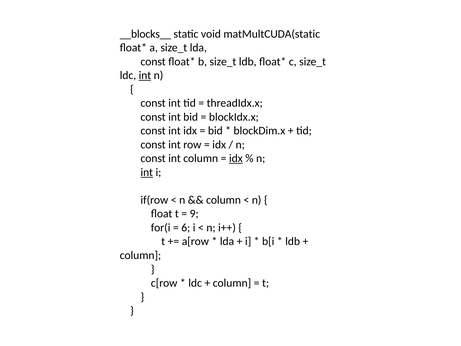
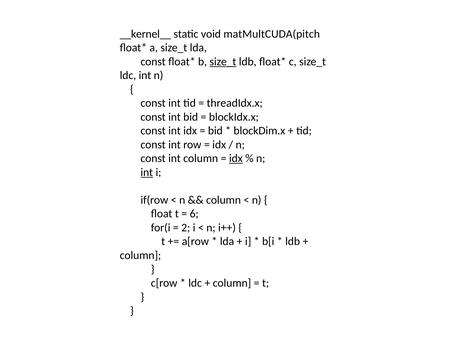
__blocks__: __blocks__ -> __kernel__
matMultCUDA(static: matMultCUDA(static -> matMultCUDA(pitch
size_t at (223, 62) underline: none -> present
int at (145, 75) underline: present -> none
9: 9 -> 6
6: 6 -> 2
